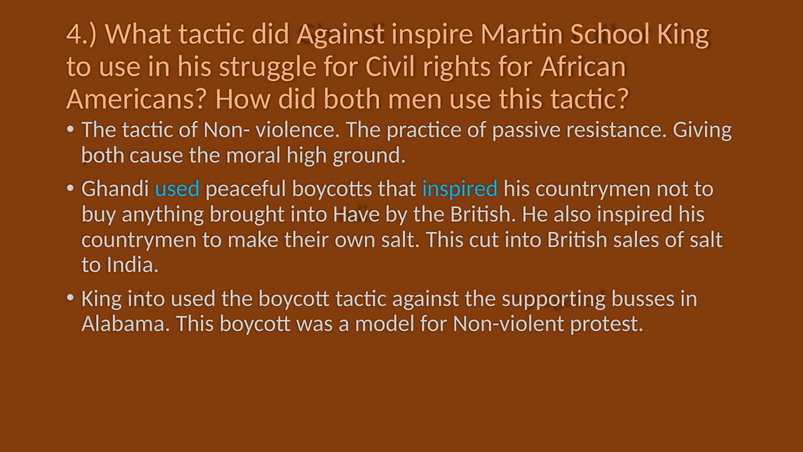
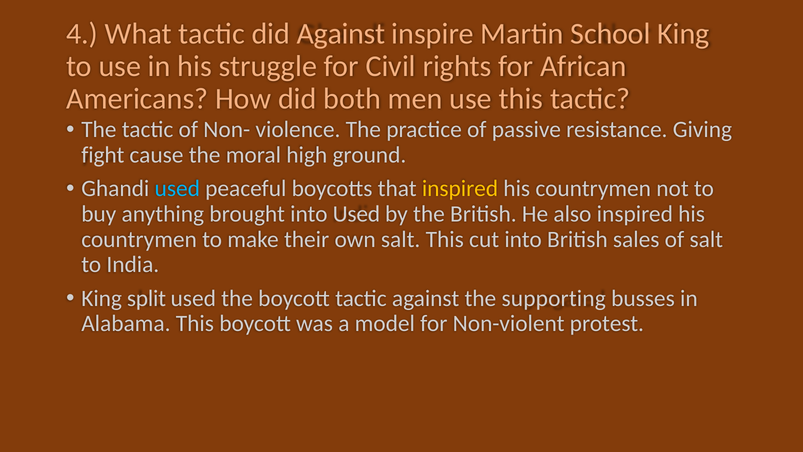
both at (103, 155): both -> fight
inspired at (460, 189) colour: light blue -> yellow
into Have: Have -> Used
King into: into -> split
